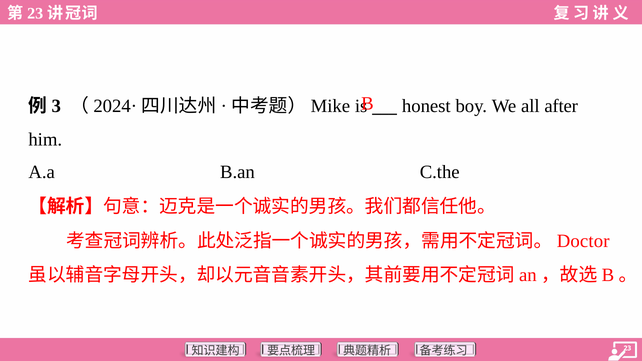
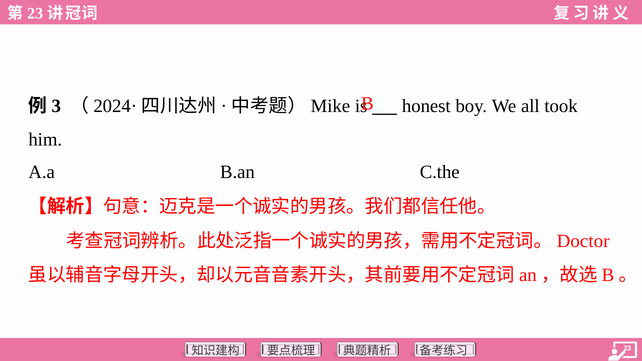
after: after -> took
